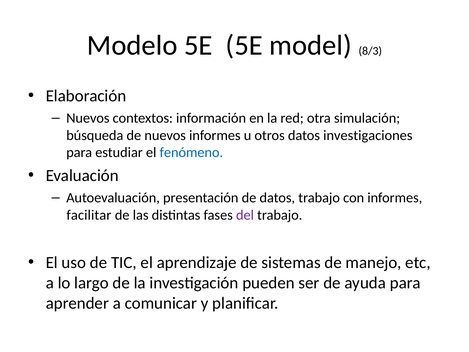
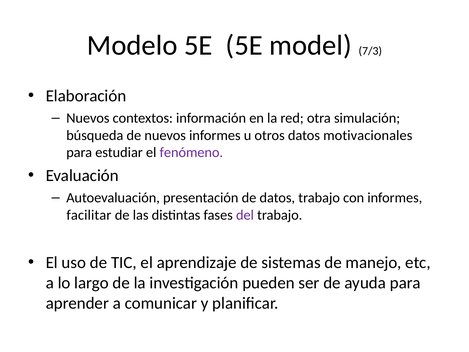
8/3: 8/3 -> 7/3
investigaciones: investigaciones -> motivacionales
fenómeno colour: blue -> purple
